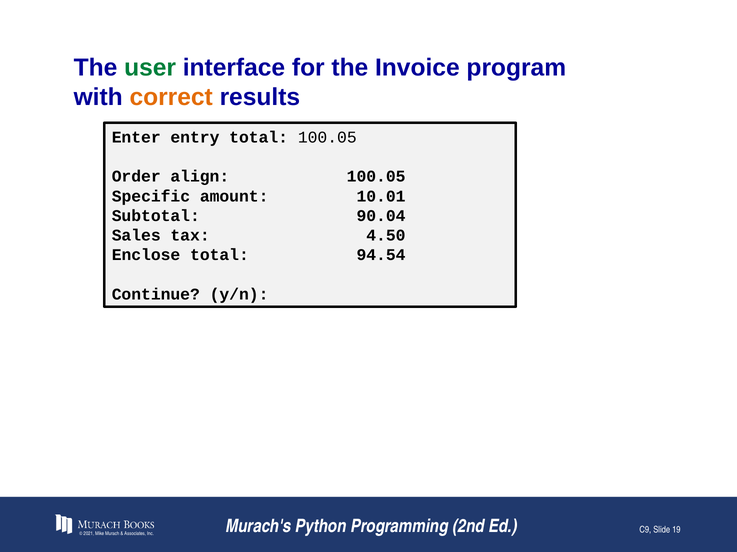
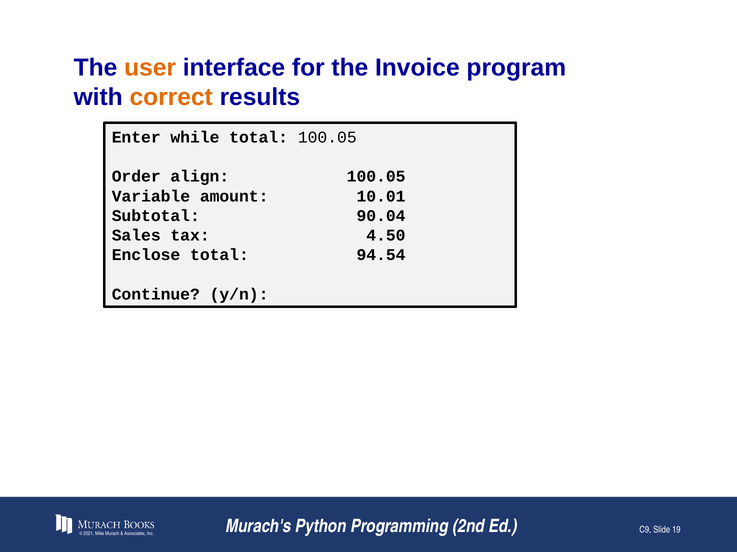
user colour: green -> orange
entry: entry -> while
Specific: Specific -> Variable
